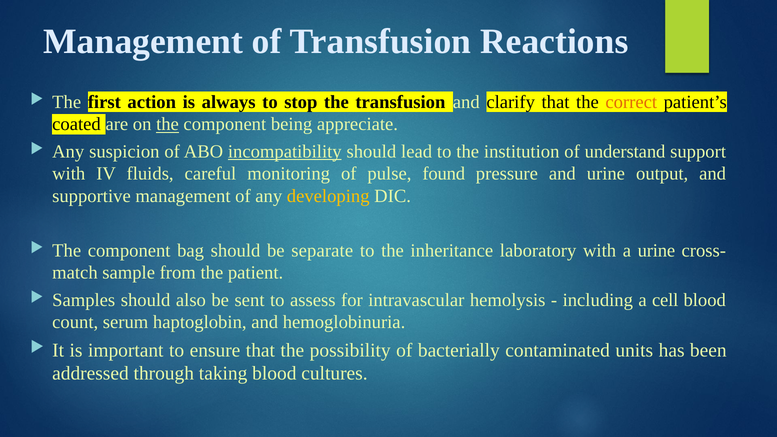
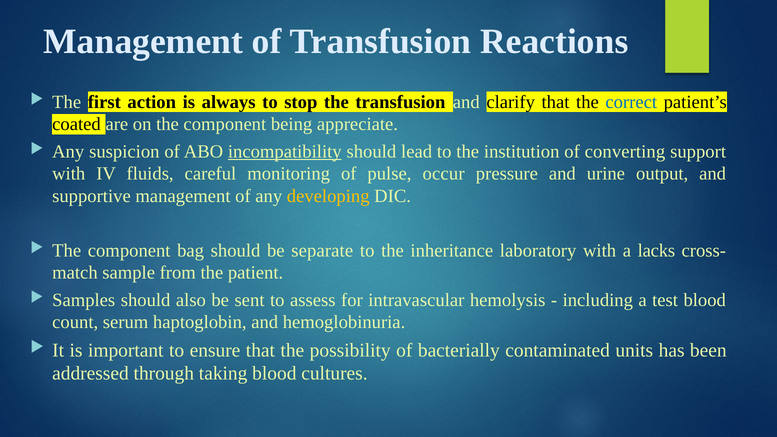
correct colour: orange -> blue
the at (167, 124) underline: present -> none
understand: understand -> converting
found: found -> occur
a urine: urine -> lacks
cell: cell -> test
